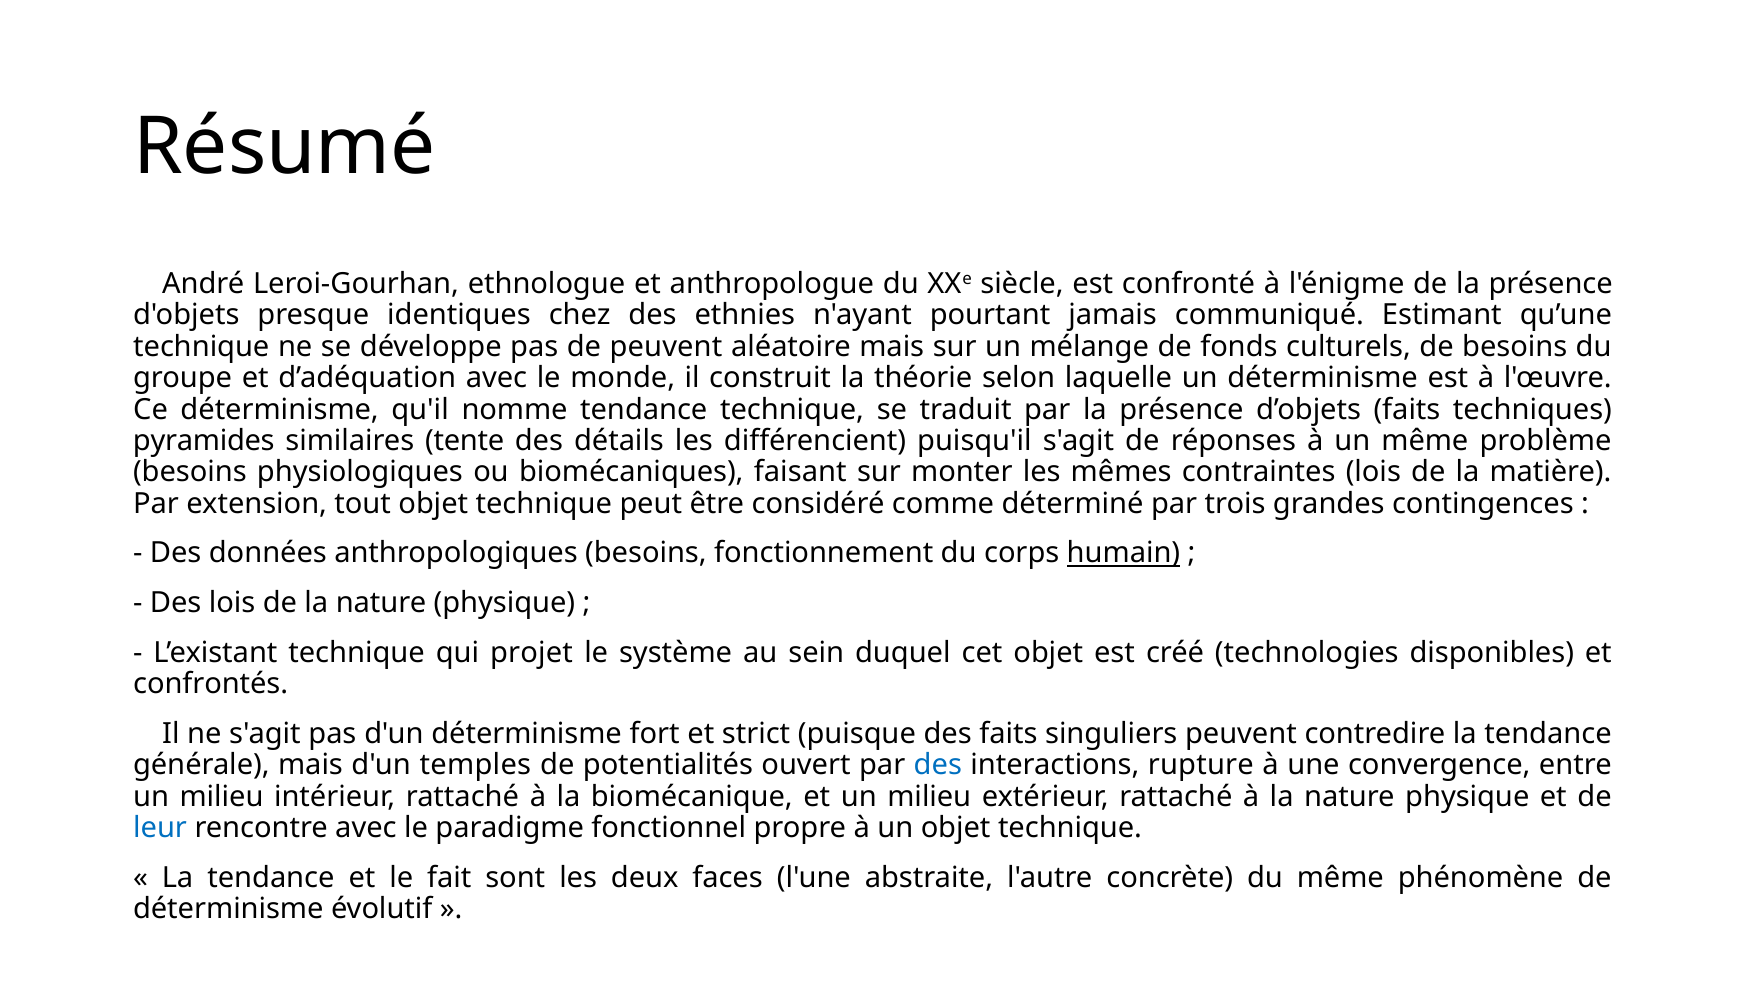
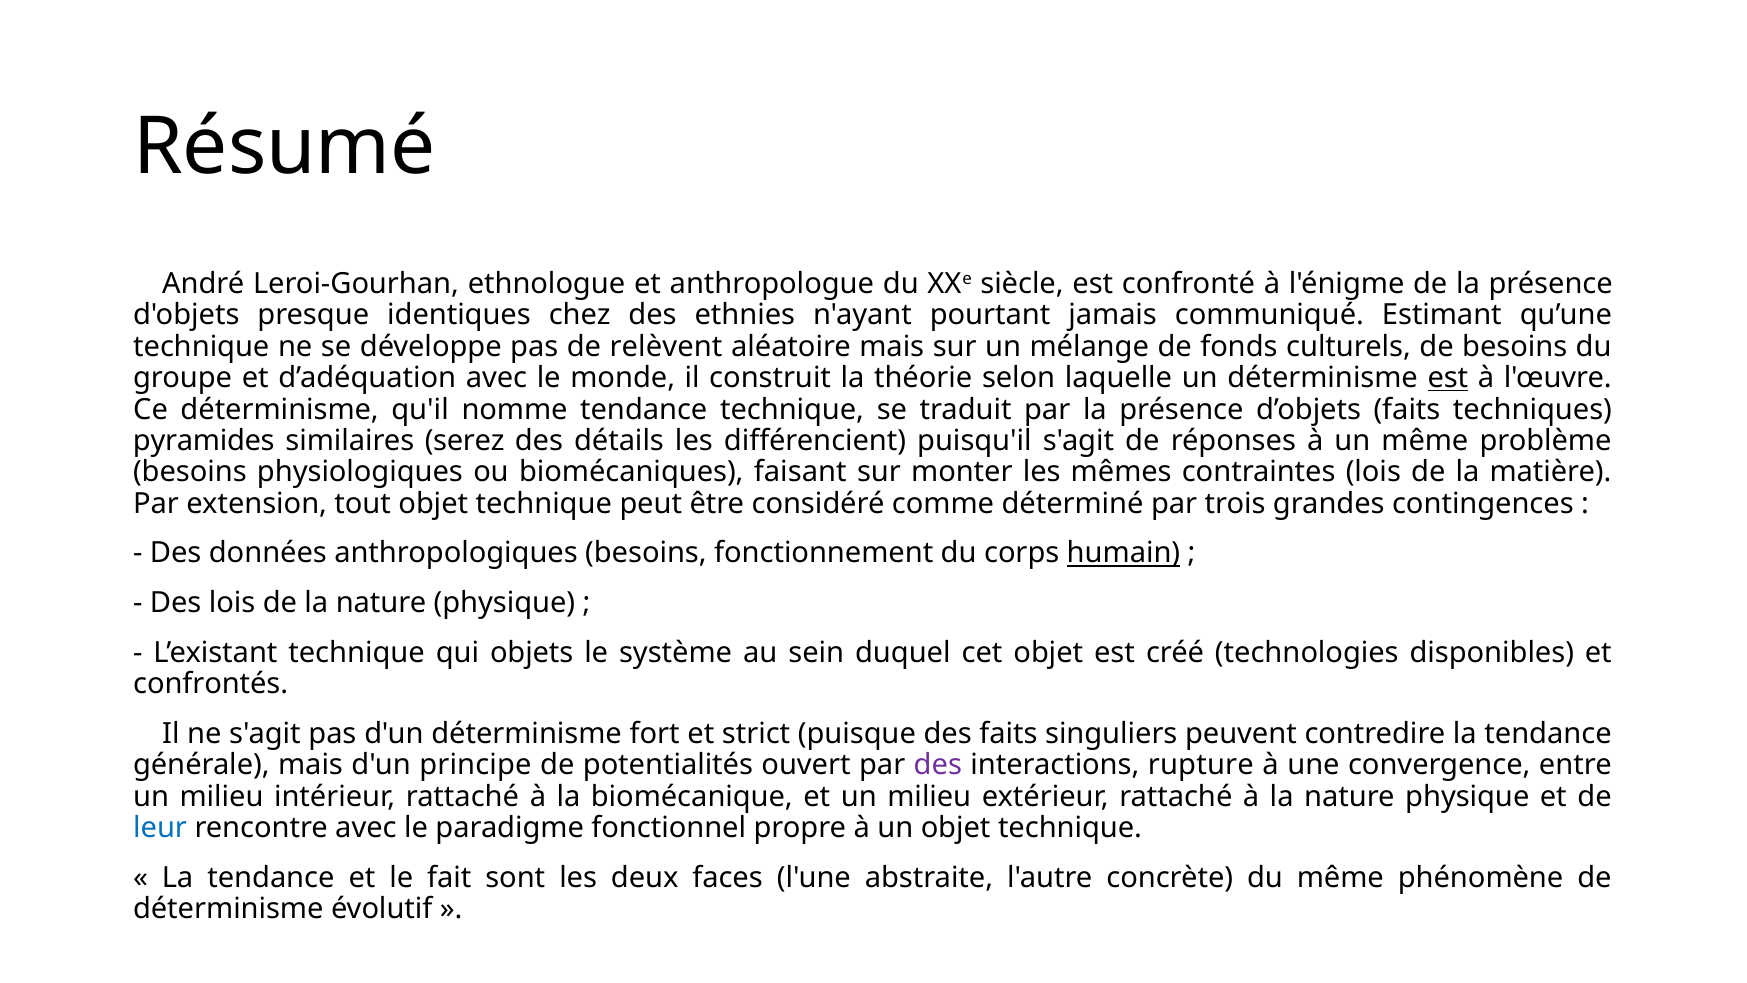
de peuvent: peuvent -> relèvent
est at (1448, 378) underline: none -> present
tente: tente -> serez
projet: projet -> objets
temples: temples -> principe
des at (938, 765) colour: blue -> purple
